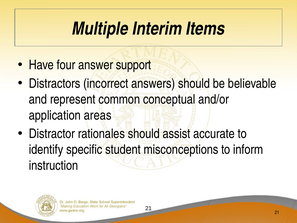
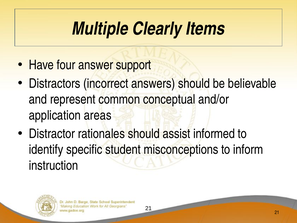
Interim: Interim -> Clearly
accurate: accurate -> informed
